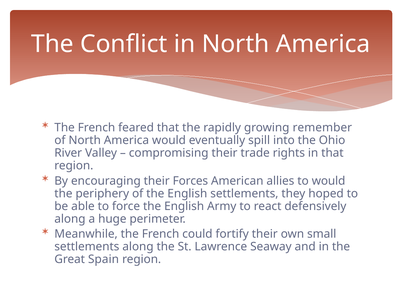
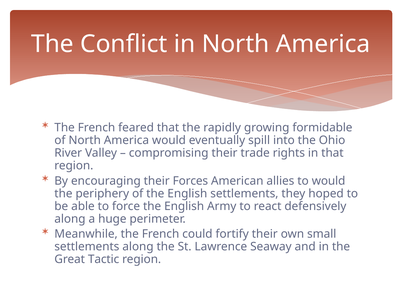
remember: remember -> formidable
Spain: Spain -> Tactic
